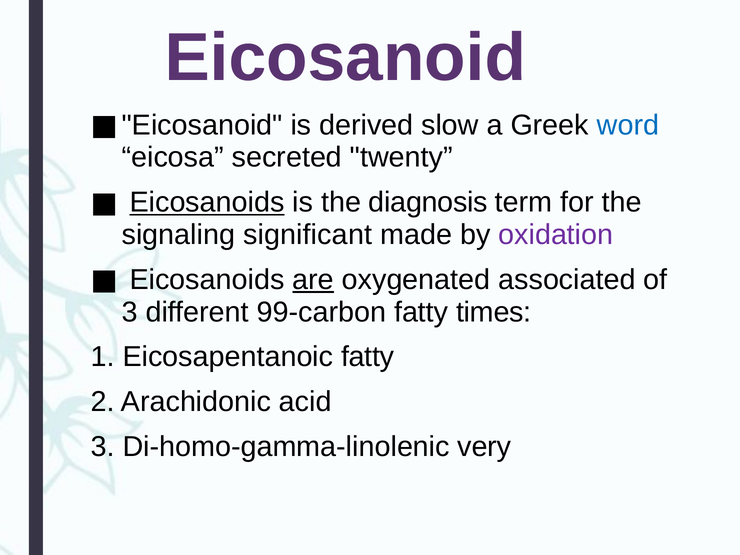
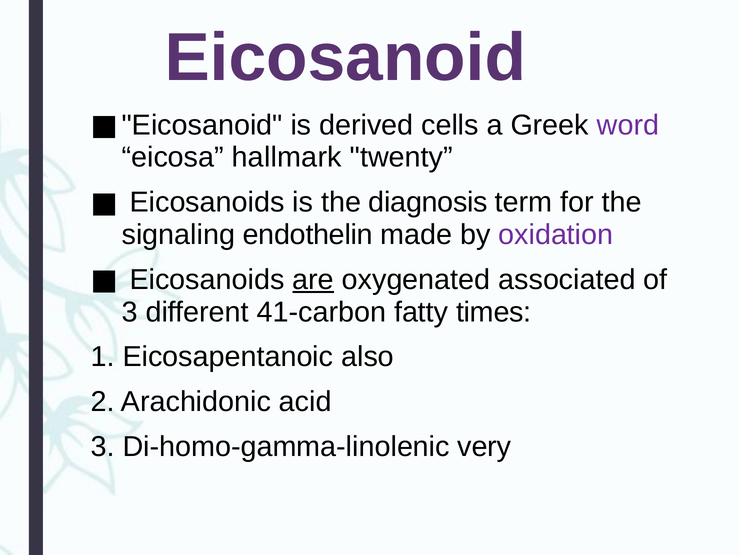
slow: slow -> cells
word colour: blue -> purple
secreted: secreted -> hallmark
Eicosanoids at (207, 202) underline: present -> none
significant: significant -> endothelin
99-carbon: 99-carbon -> 41-carbon
Eicosapentanoic fatty: fatty -> also
